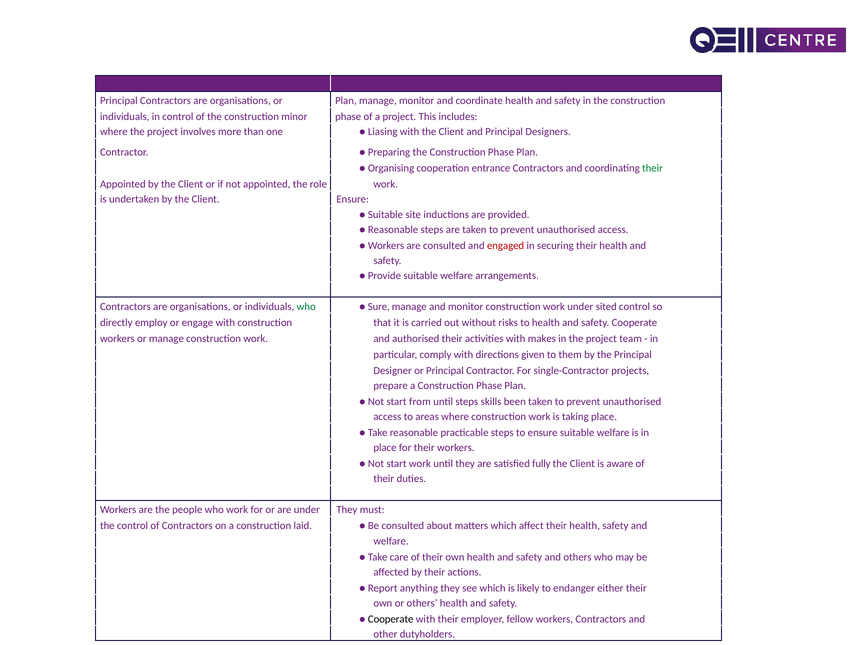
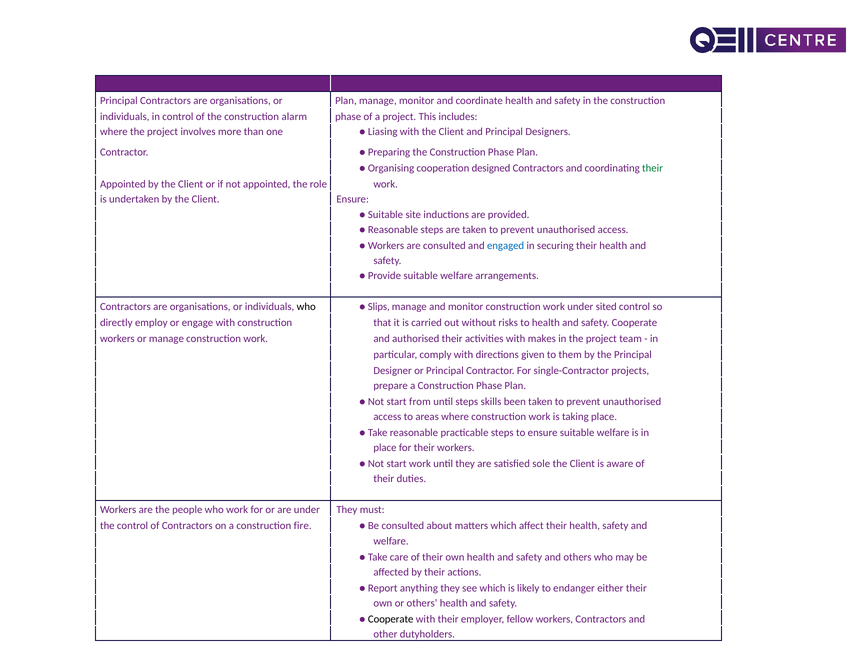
minor: minor -> alarm
entrance: entrance -> designed
engaged colour: red -> blue
who at (306, 307) colour: green -> black
Sure: Sure -> Slips
fully: fully -> sole
laid: laid -> fire
